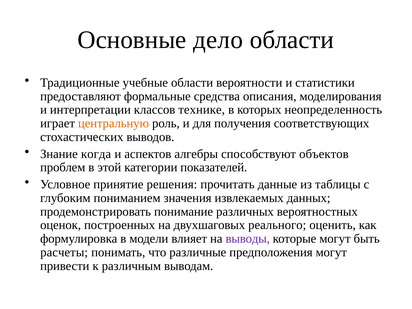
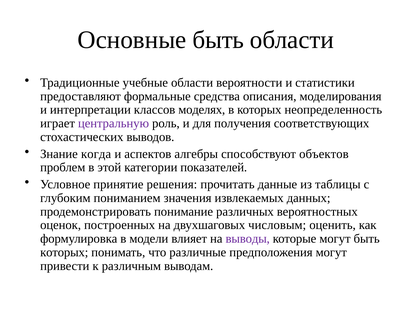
Основные дело: дело -> быть
технике: технике -> моделях
центральную colour: orange -> purple
реального: реального -> числовым
расчеты at (64, 252): расчеты -> которых
